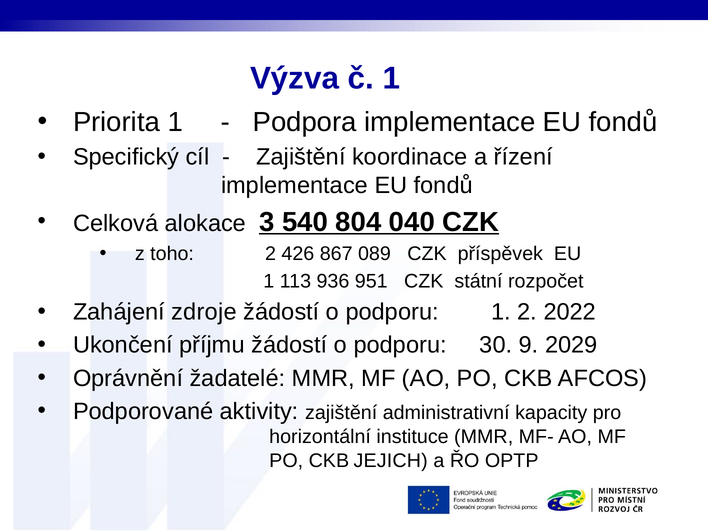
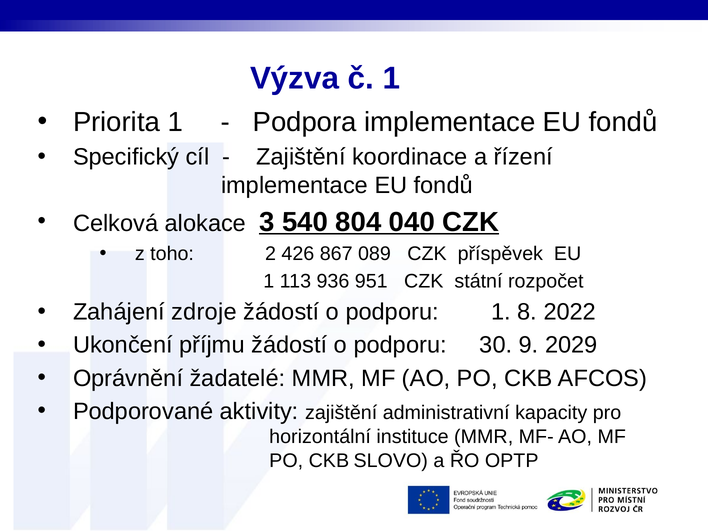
1 2: 2 -> 8
JEJICH: JEJICH -> SLOVO
